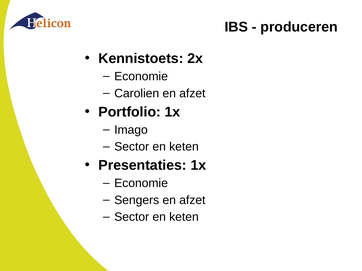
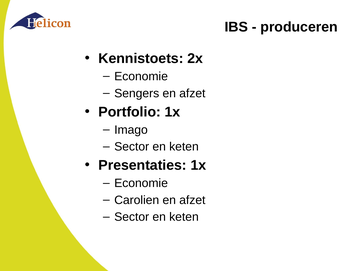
Carolien: Carolien -> Sengers
Sengers: Sengers -> Carolien
